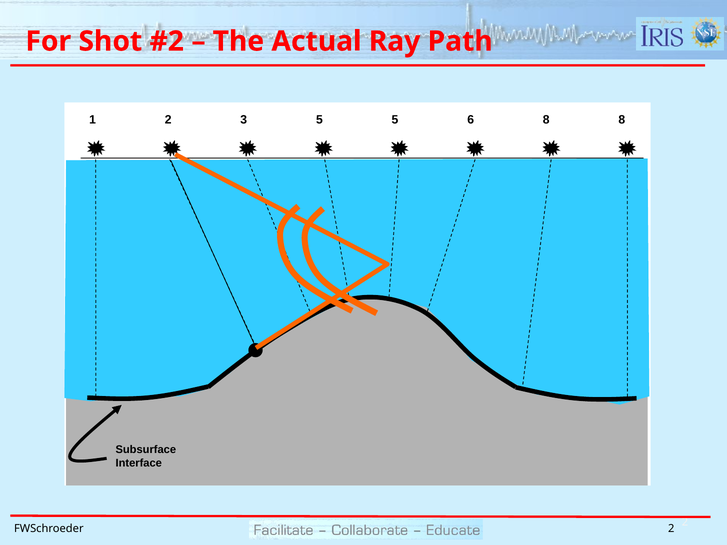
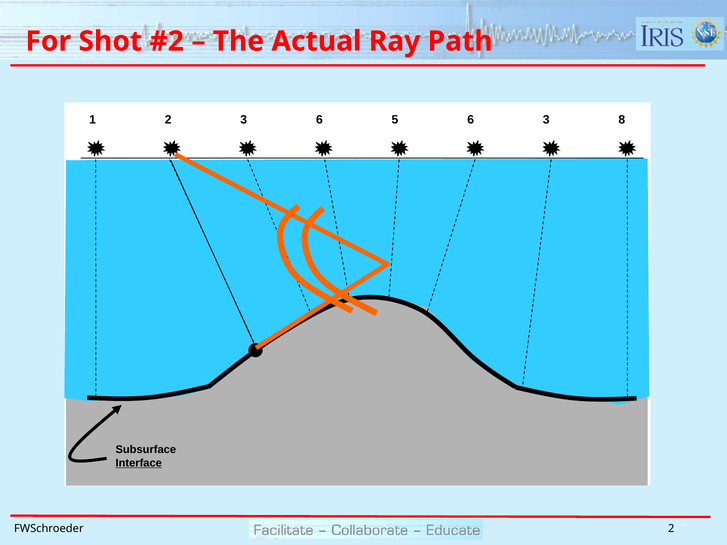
3 5: 5 -> 6
1 8: 8 -> 3
Interface underline: none -> present
